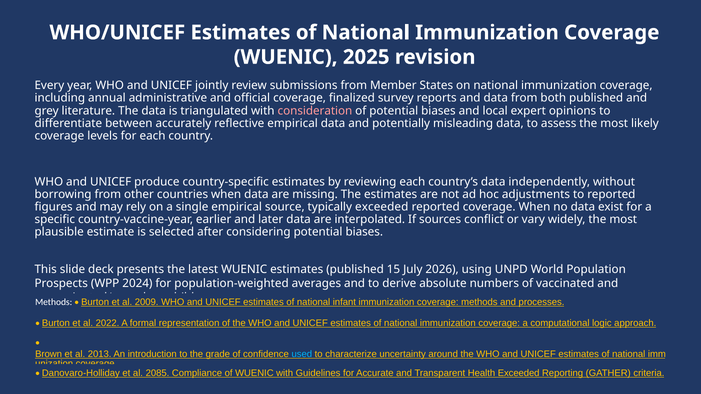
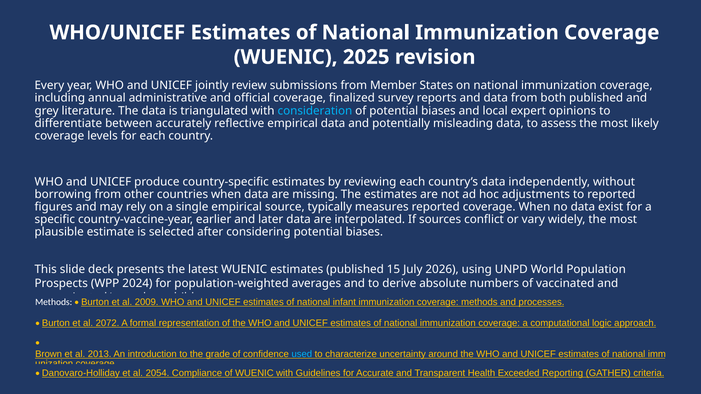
consideration colour: pink -> light blue
typically exceeded: exceeded -> measures
2022: 2022 -> 2072
2085: 2085 -> 2054
